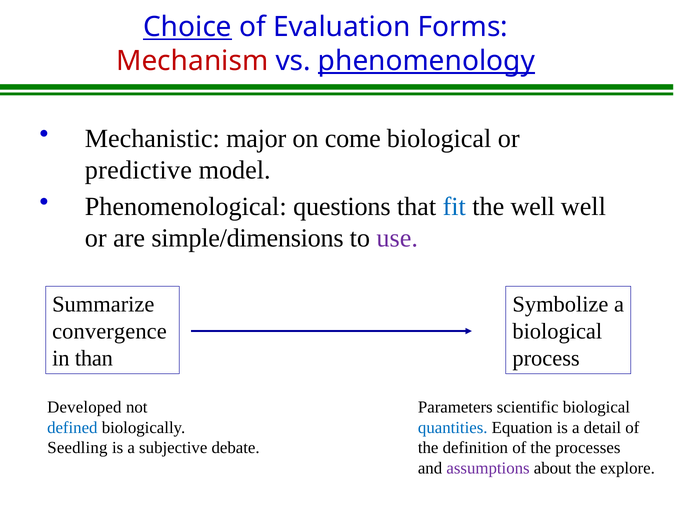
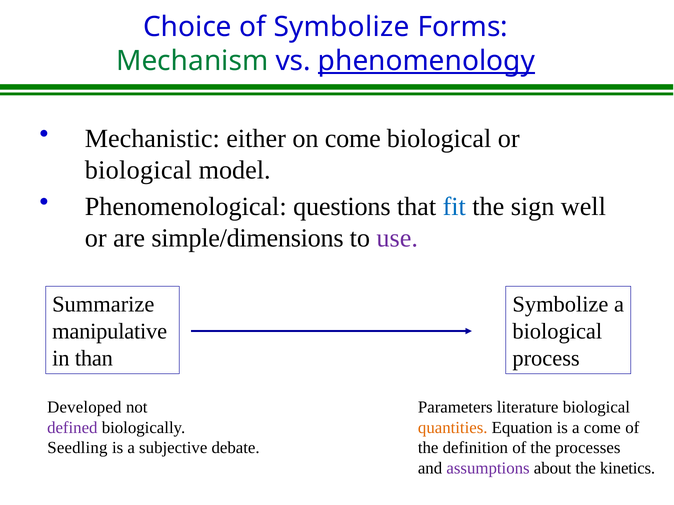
Choice underline: present -> none
of Evaluation: Evaluation -> Symbolize
Mechanism colour: red -> green
major: major -> either
predictive at (138, 170): predictive -> biological
the well: well -> sign
convergence: convergence -> manipulative
scientific: scientific -> literature
defined colour: blue -> purple
quantities colour: blue -> orange
a detail: detail -> come
explore: explore -> kinetics
